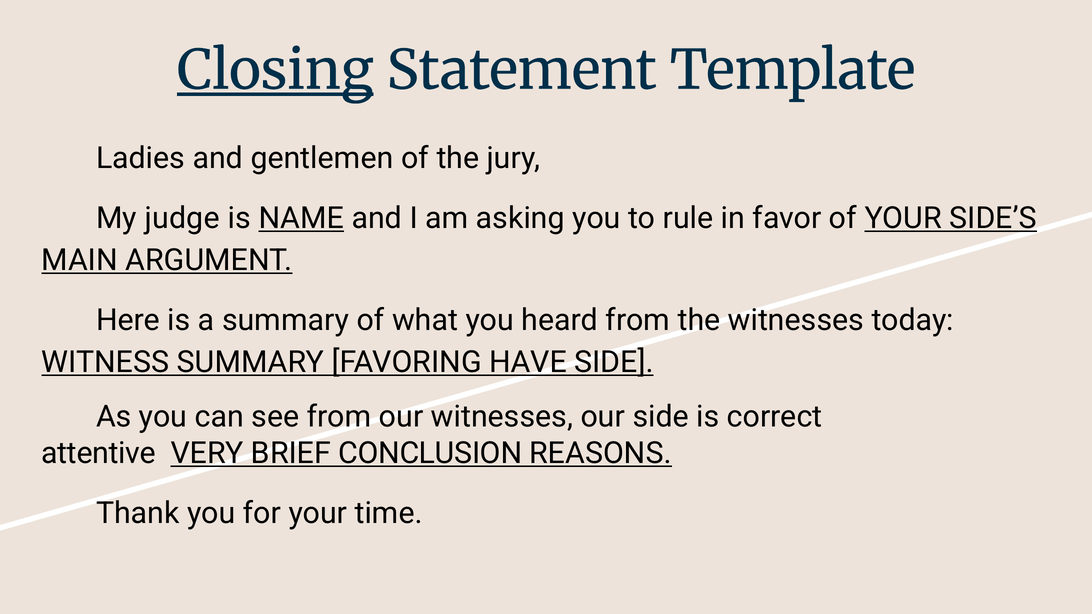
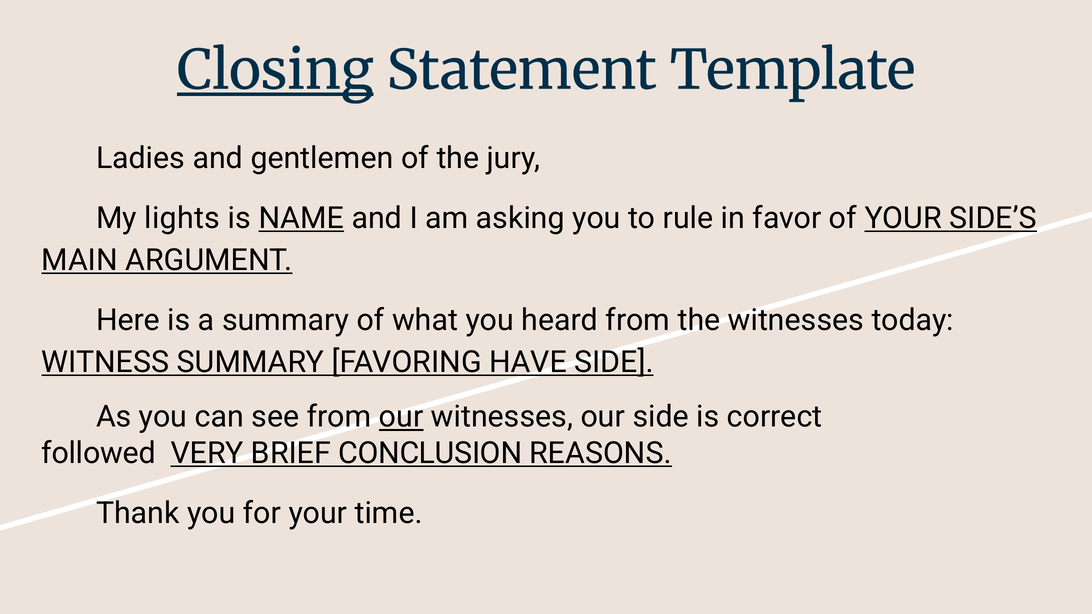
judge: judge -> lights
our at (401, 417) underline: none -> present
attentive: attentive -> followed
